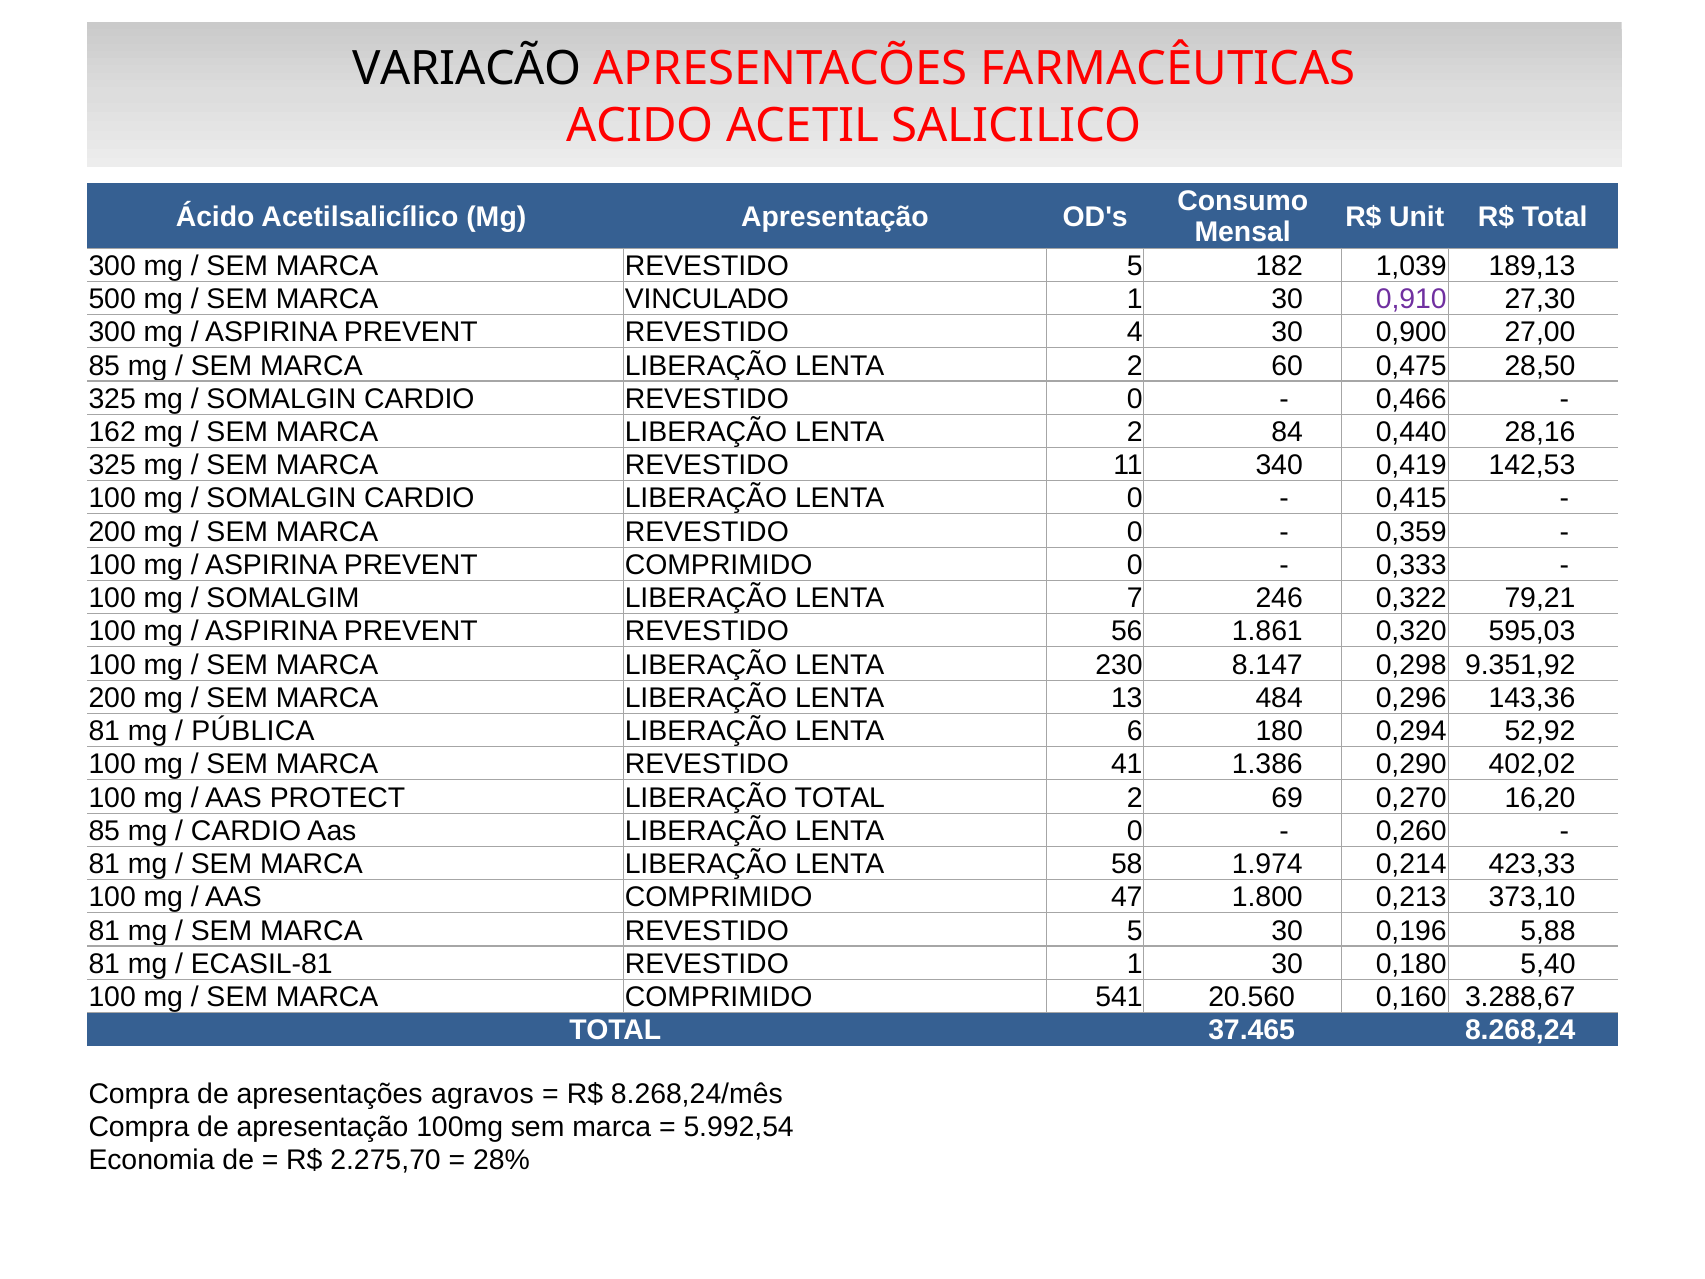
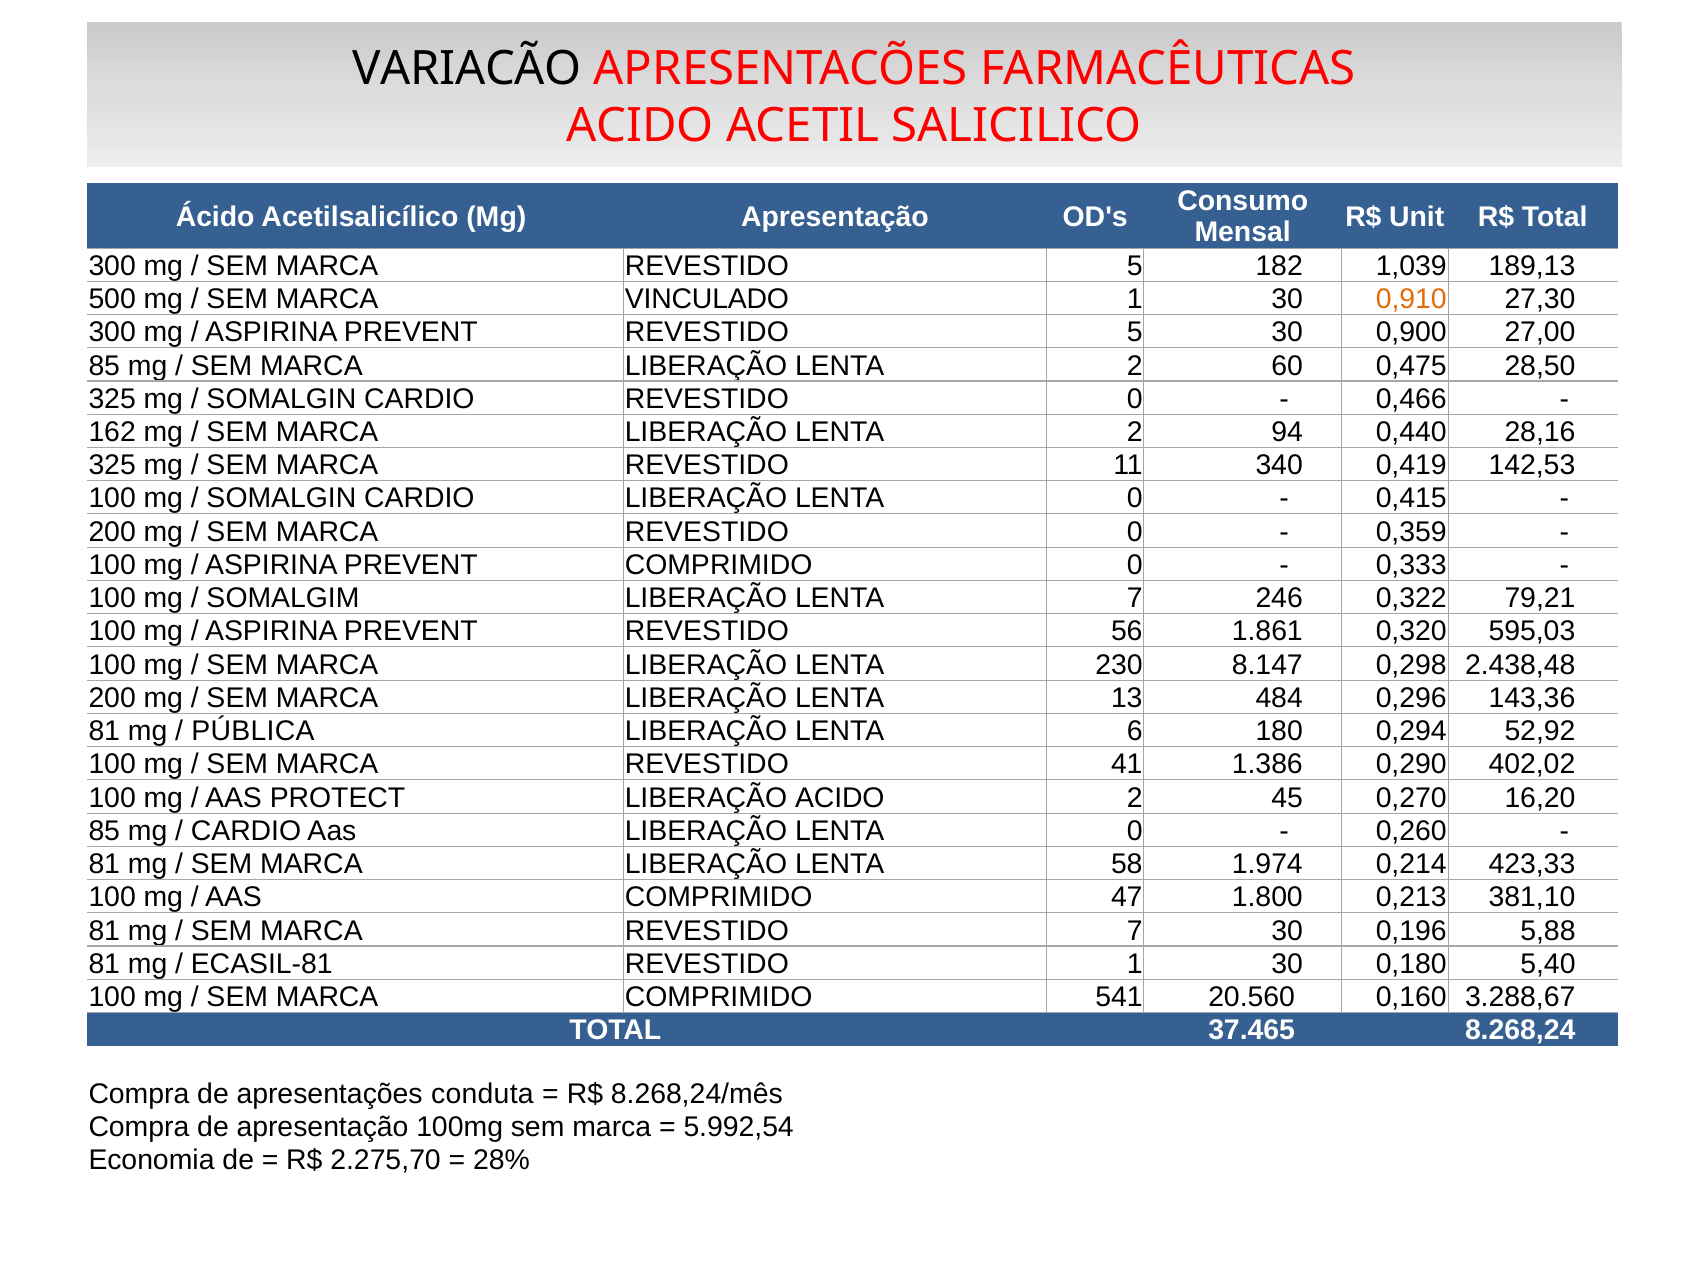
0,910 colour: purple -> orange
PREVENT REVESTIDO 4: 4 -> 5
84: 84 -> 94
9.351,92: 9.351,92 -> 2.438,48
LIBERAÇÃO TOTAL: TOTAL -> ACIDO
69: 69 -> 45
373,10: 373,10 -> 381,10
5 at (1135, 930): 5 -> 7
agravos: agravos -> conduta
